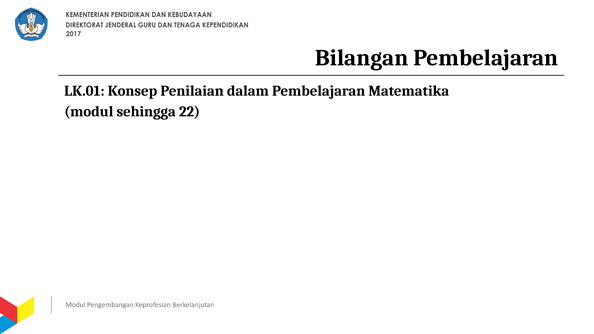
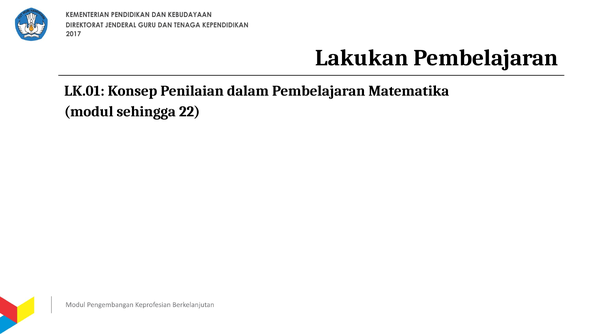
Bilangan: Bilangan -> Lakukan
